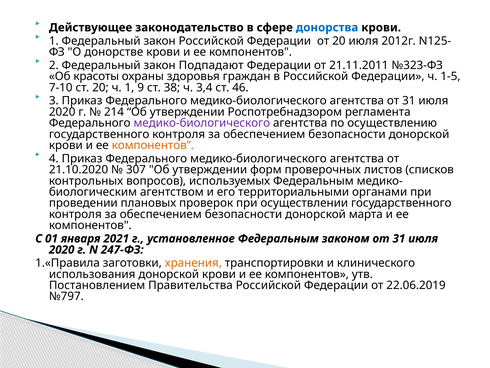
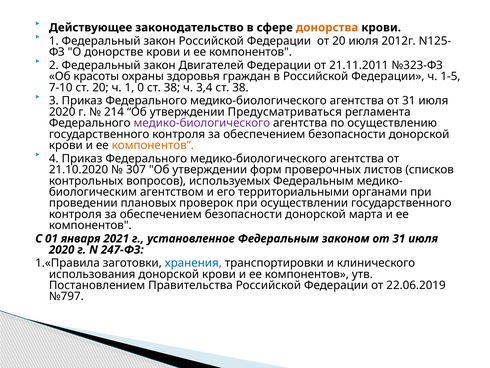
донорства colour: blue -> orange
Подпадают: Подпадают -> Двигателей
9: 9 -> 0
3,4 ст 46: 46 -> 38
Роспотребнадзором: Роспотребнадзором -> Предусматриваться
хранения colour: orange -> blue
